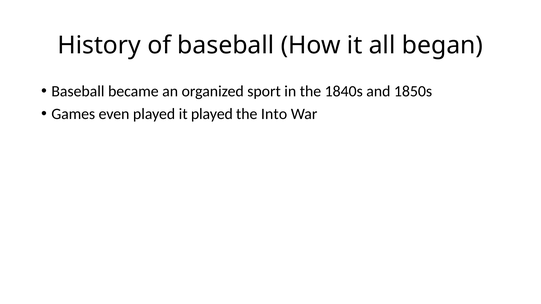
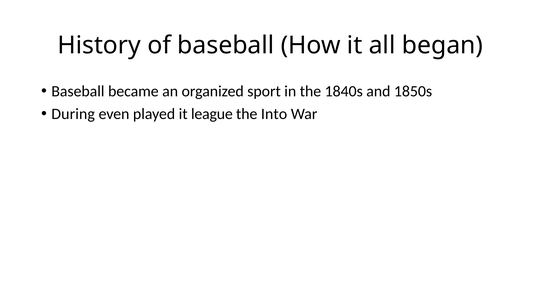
Games: Games -> During
it played: played -> league
